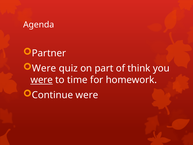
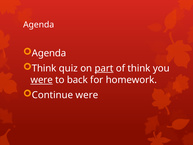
Partner at (49, 53): Partner -> Agenda
Were at (44, 68): Were -> Think
part underline: none -> present
time: time -> back
